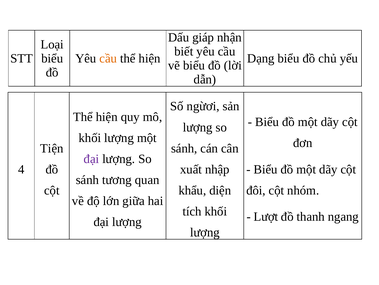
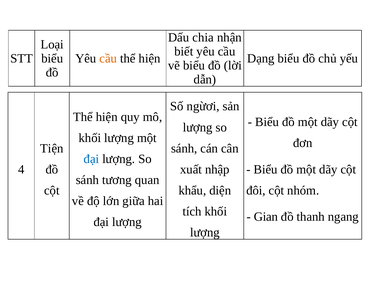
giáp: giáp -> chia
đại at (91, 158) colour: purple -> blue
Lượt: Lượt -> Gian
